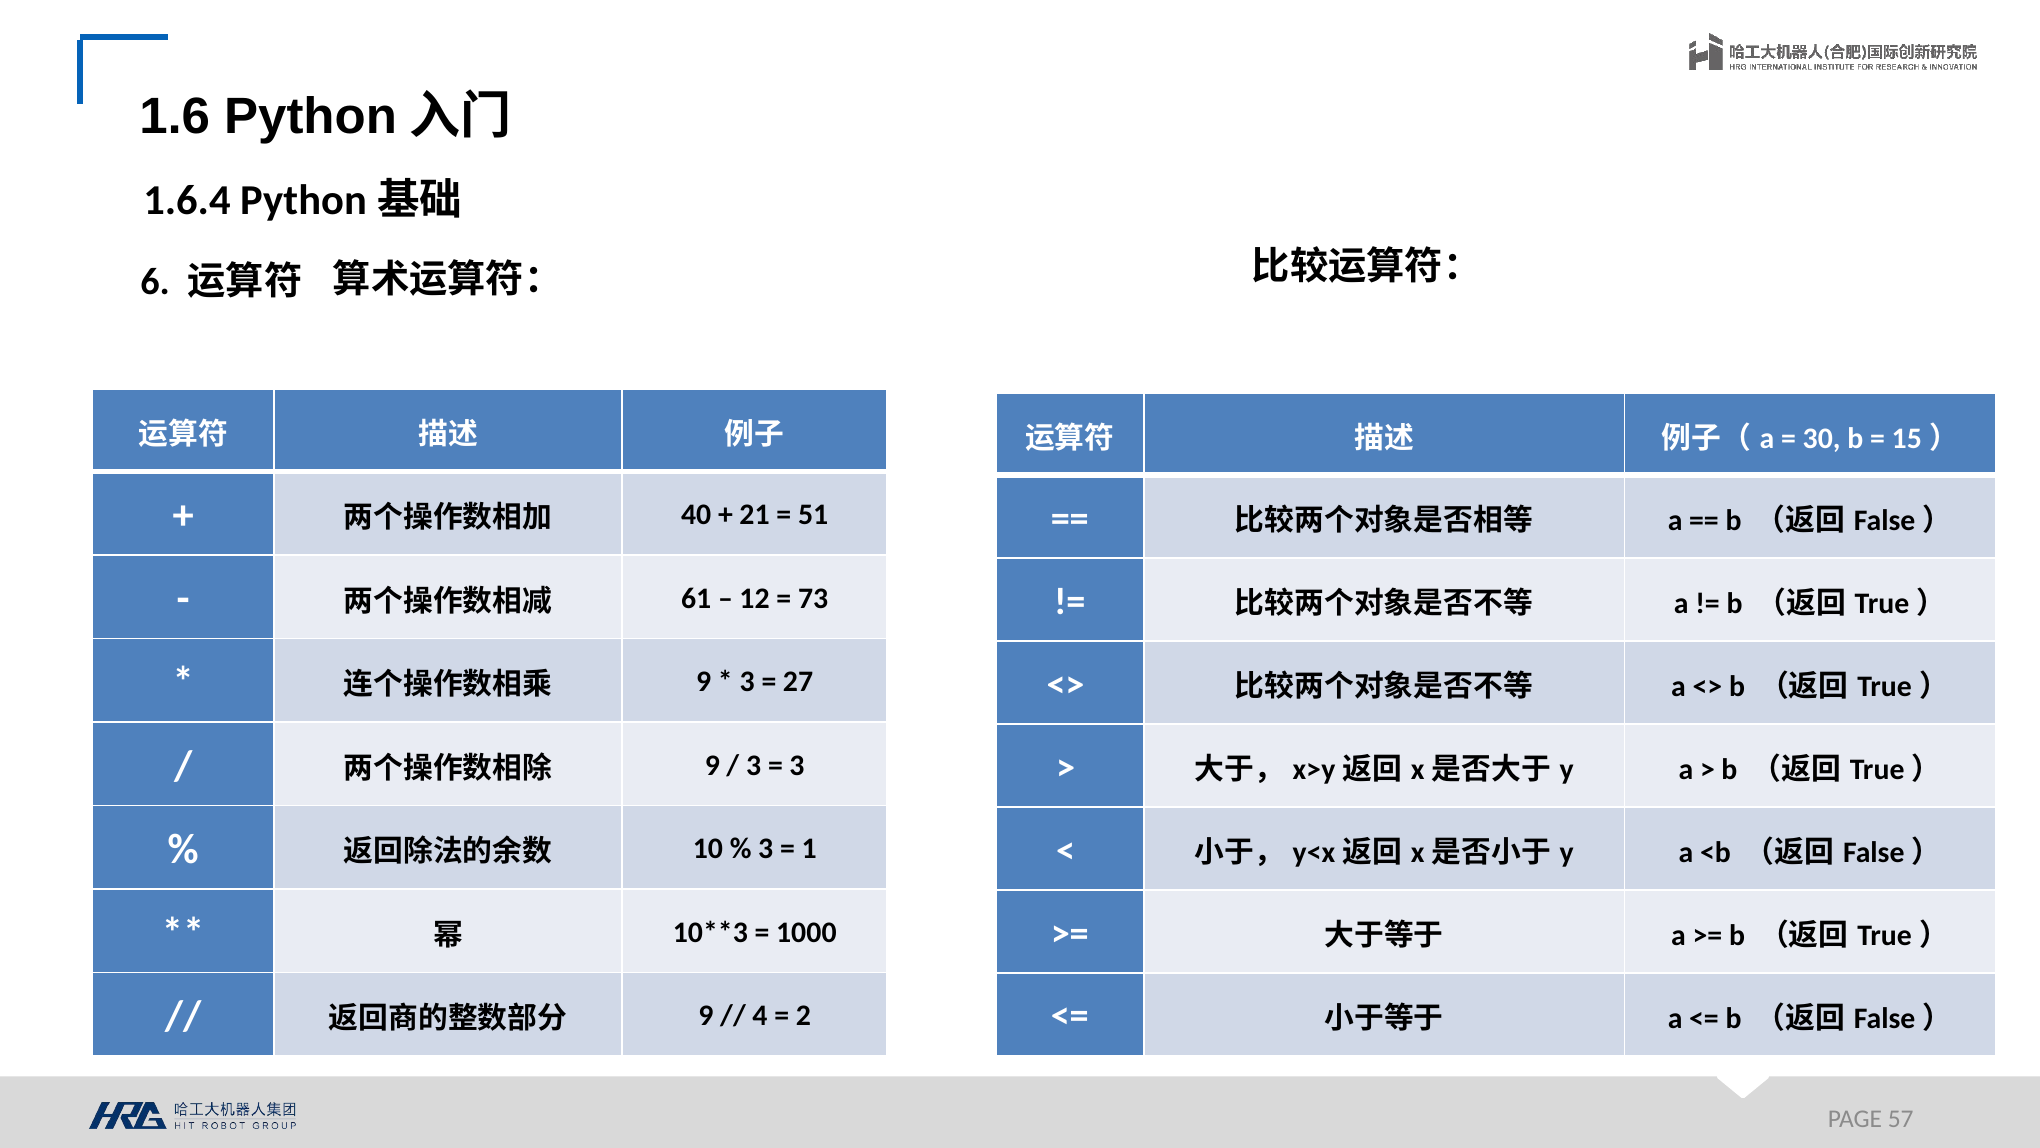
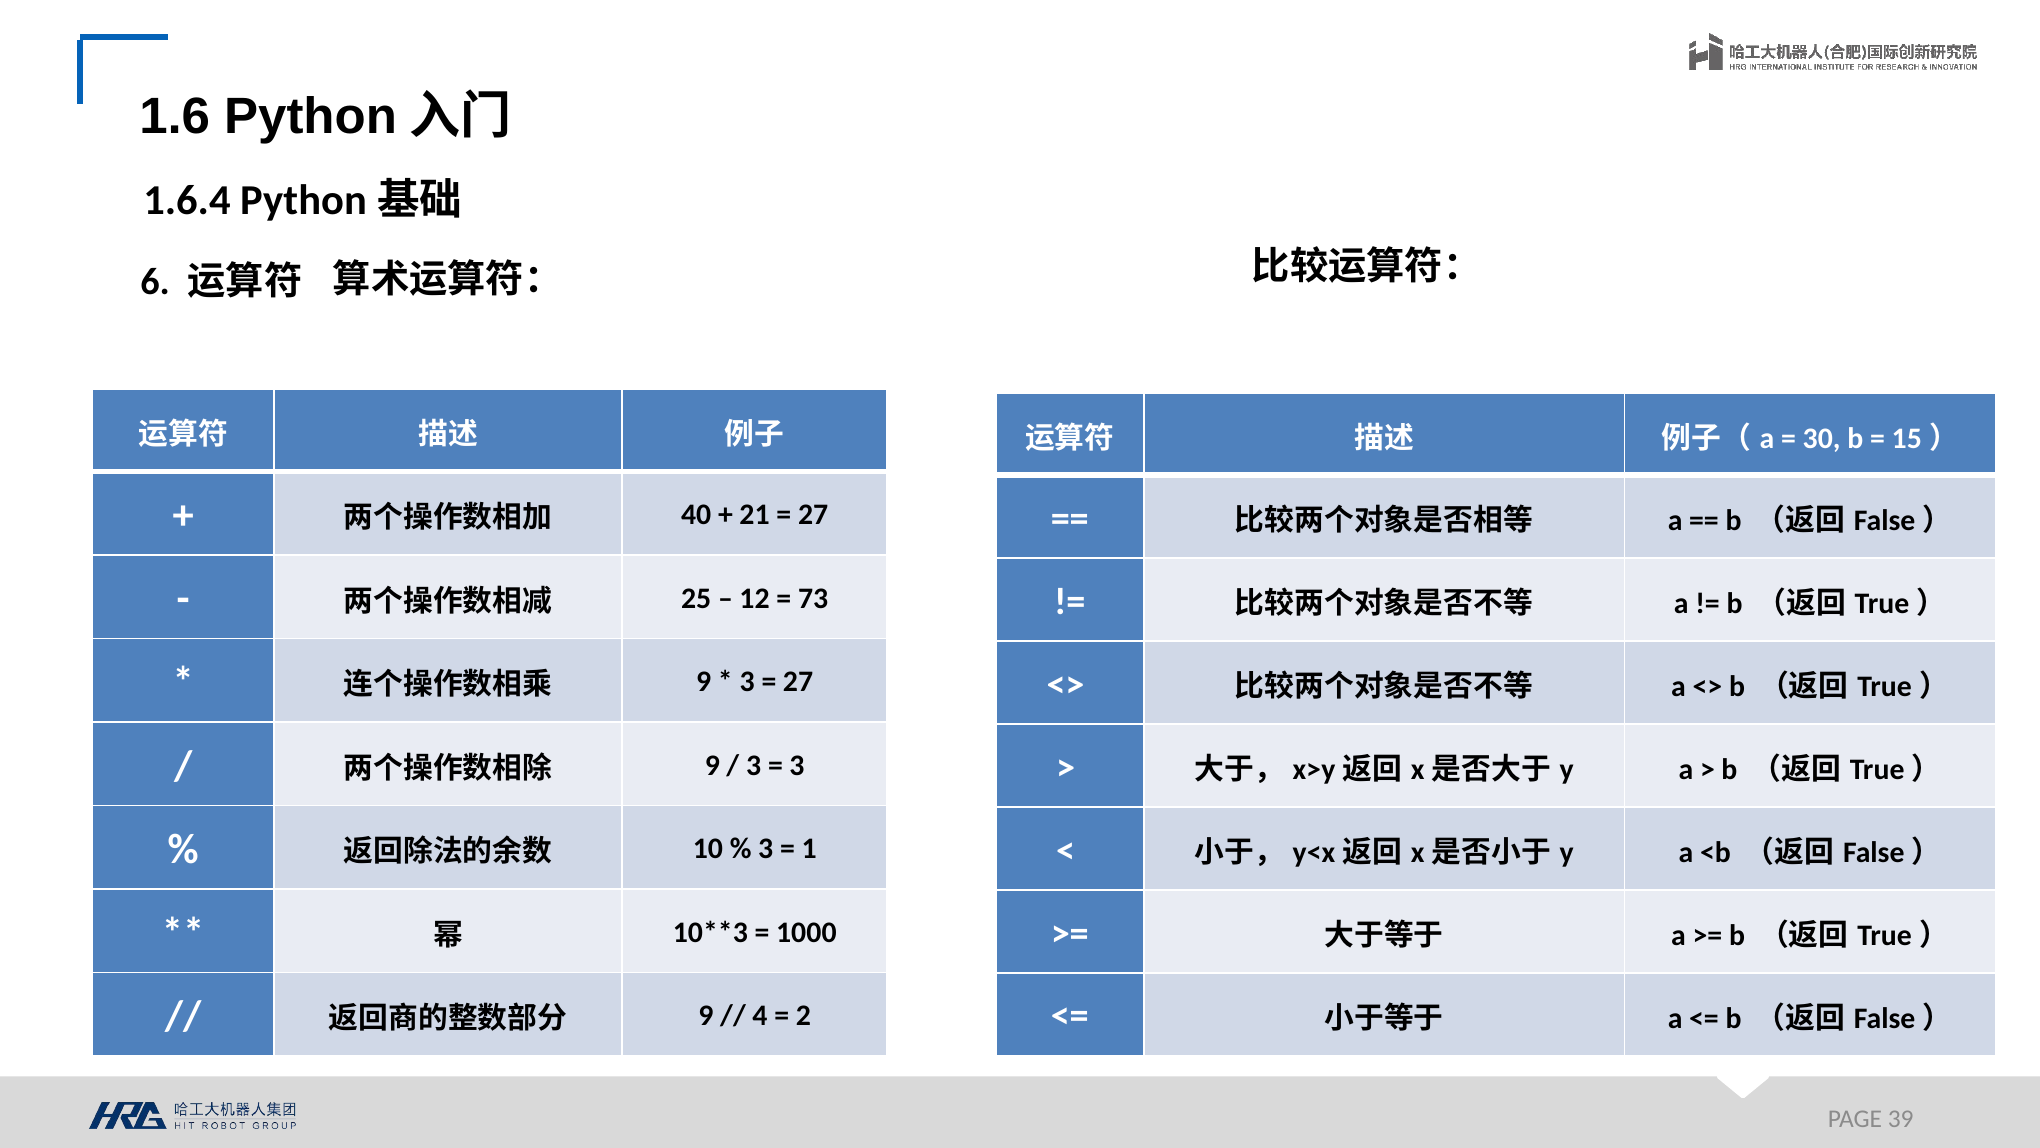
51 at (813, 515): 51 -> 27
61: 61 -> 25
57: 57 -> 39
